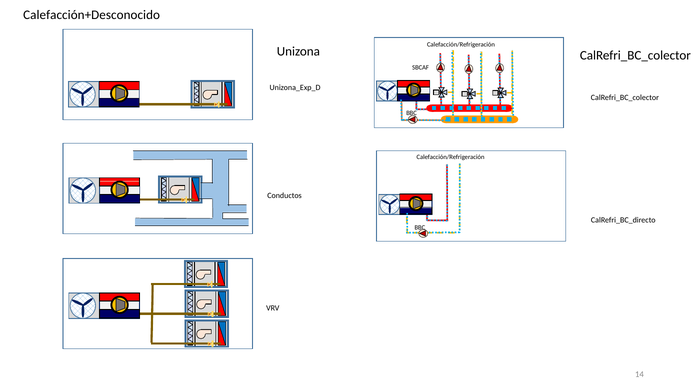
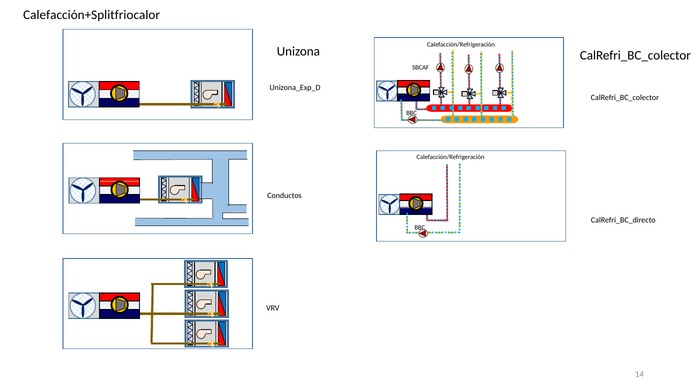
Calefacción+Desconocido: Calefacción+Desconocido -> Calefacción+Splitfriocalor
